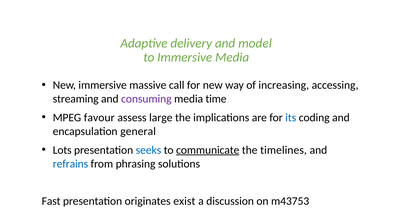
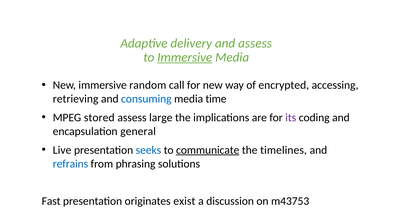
and model: model -> assess
Immersive at (185, 57) underline: none -> present
massive: massive -> random
increasing: increasing -> encrypted
streaming: streaming -> retrieving
consuming colour: purple -> blue
favour: favour -> stored
its colour: blue -> purple
Lots: Lots -> Live
